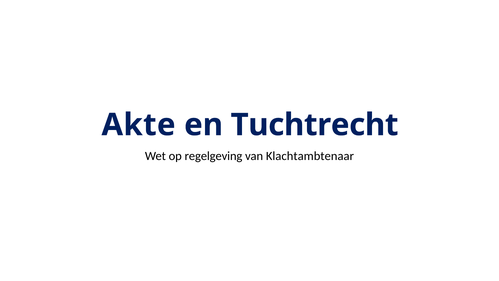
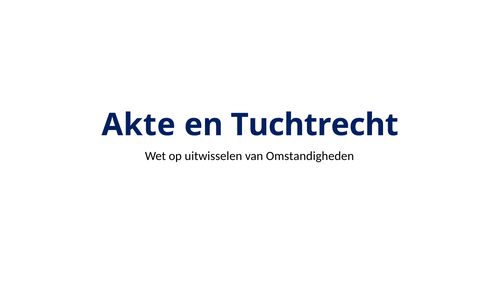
regelgeving: regelgeving -> uitwisselen
Klachtambtenaar: Klachtambtenaar -> Omstandigheden
